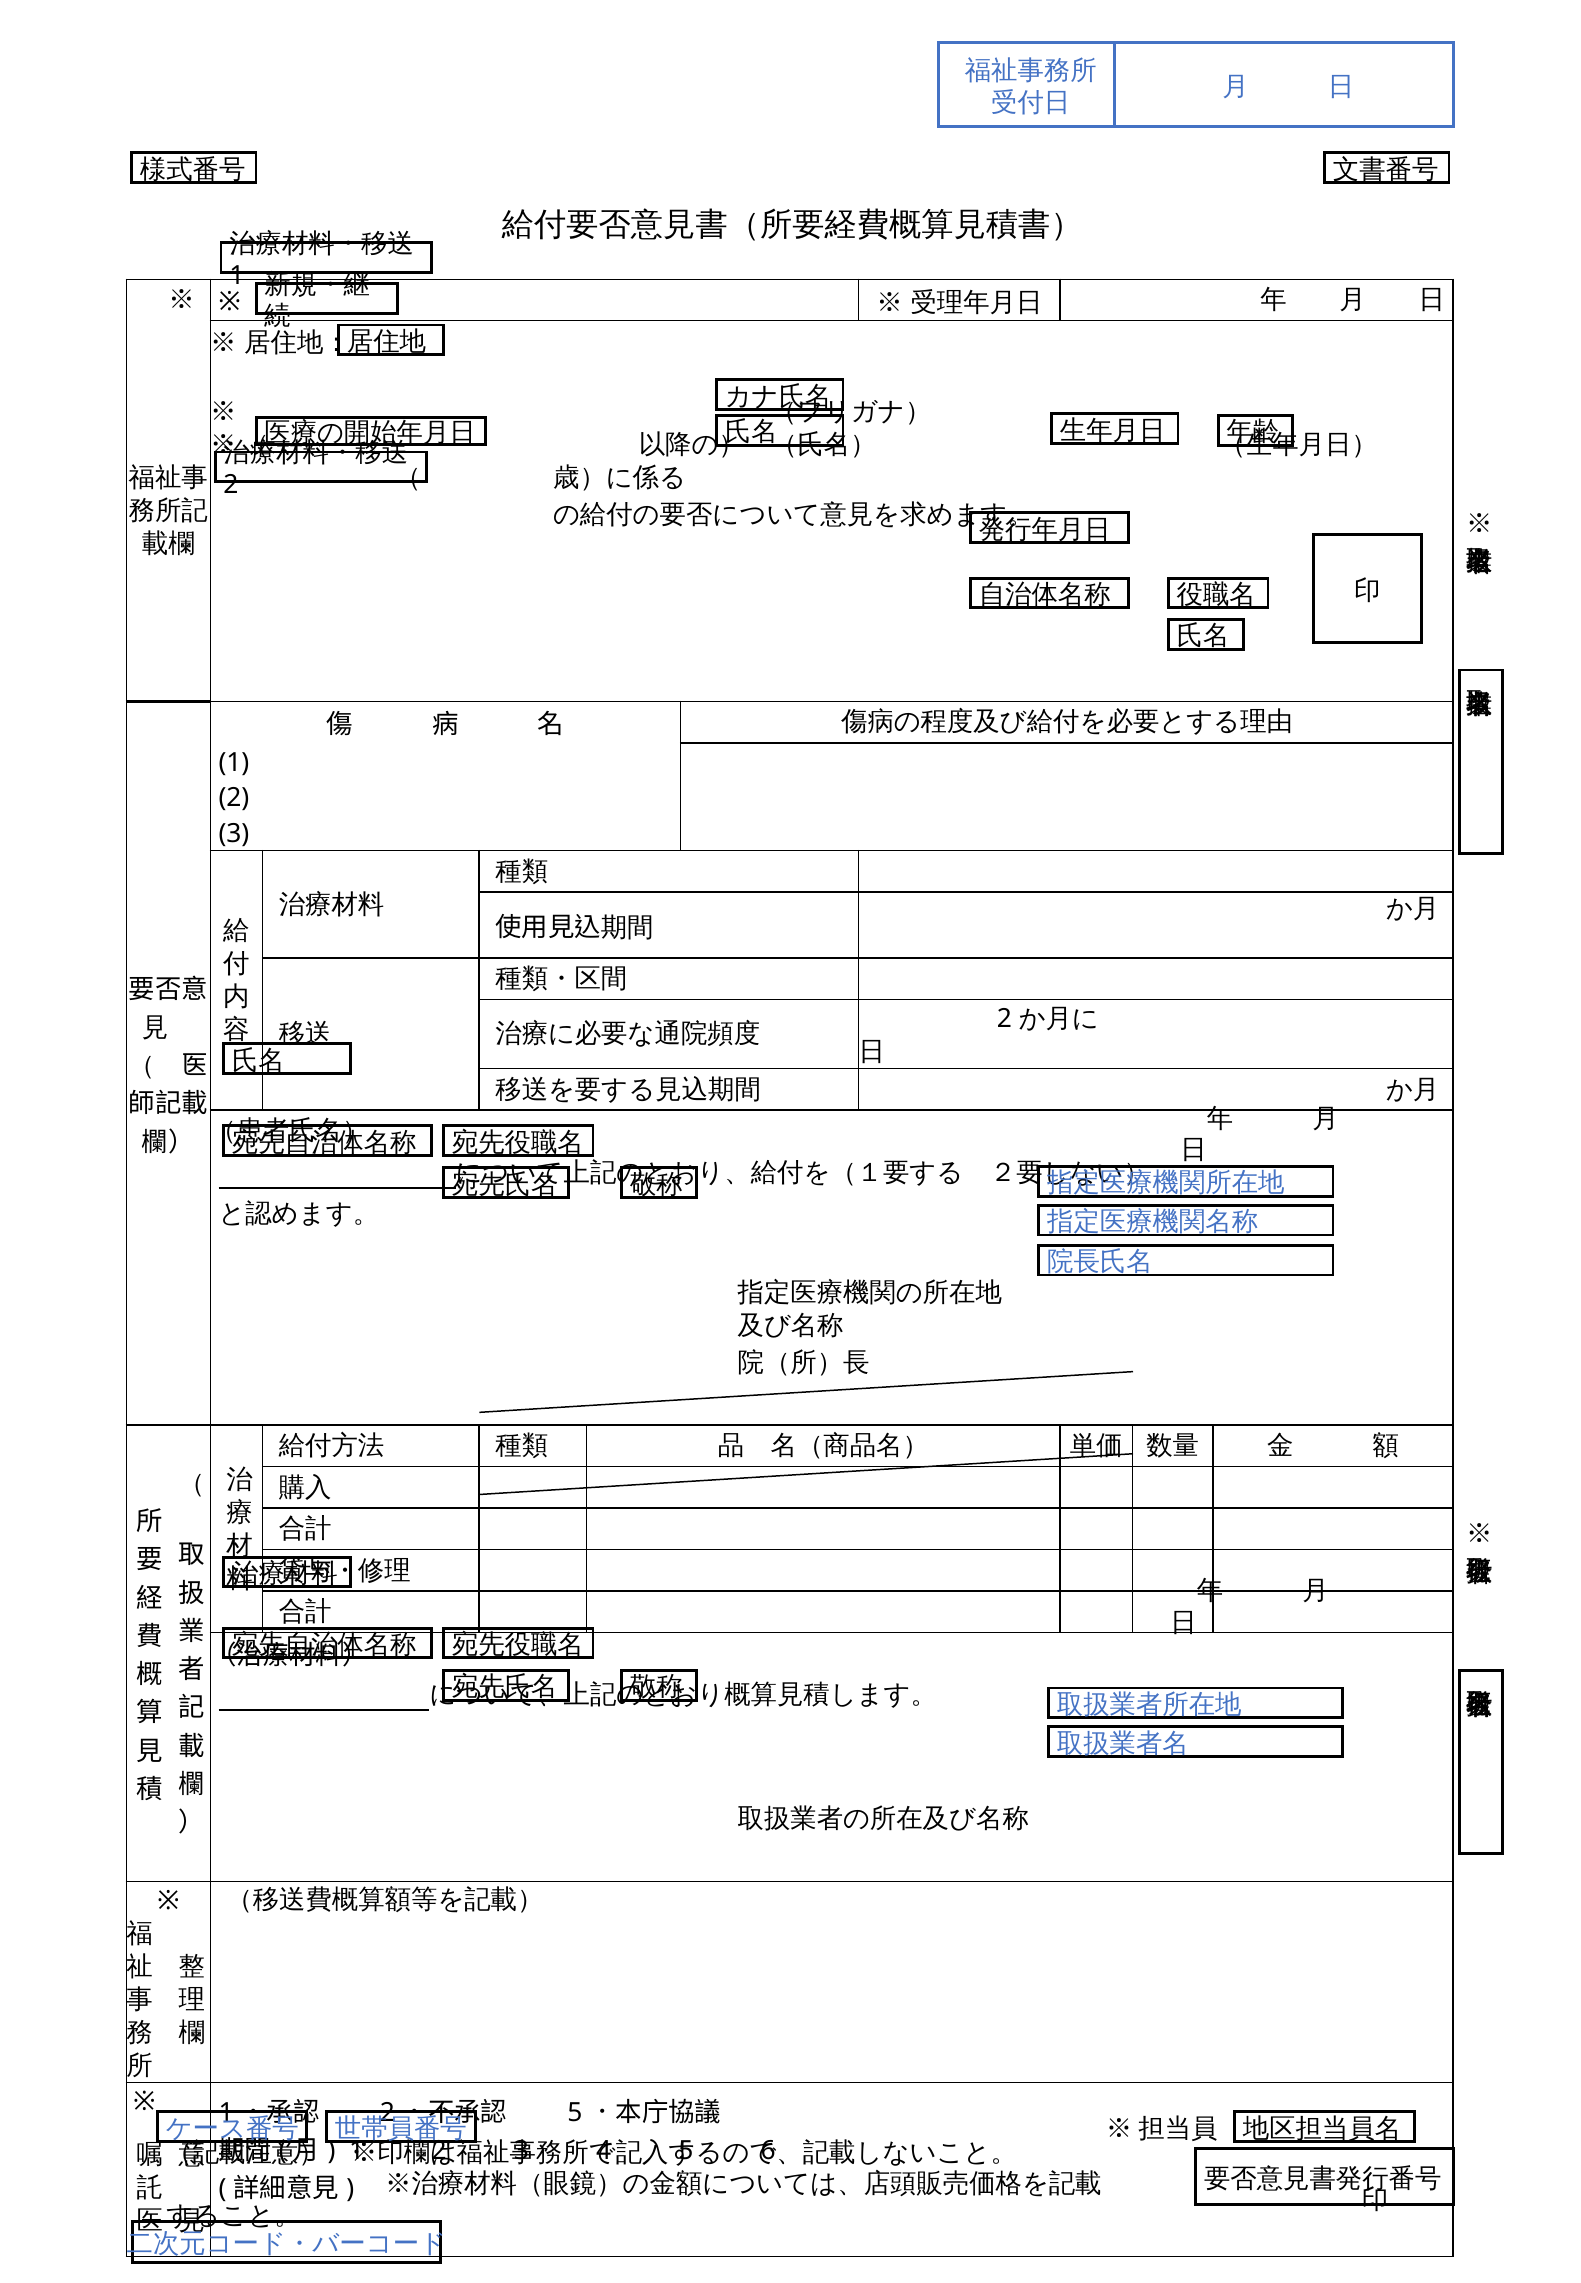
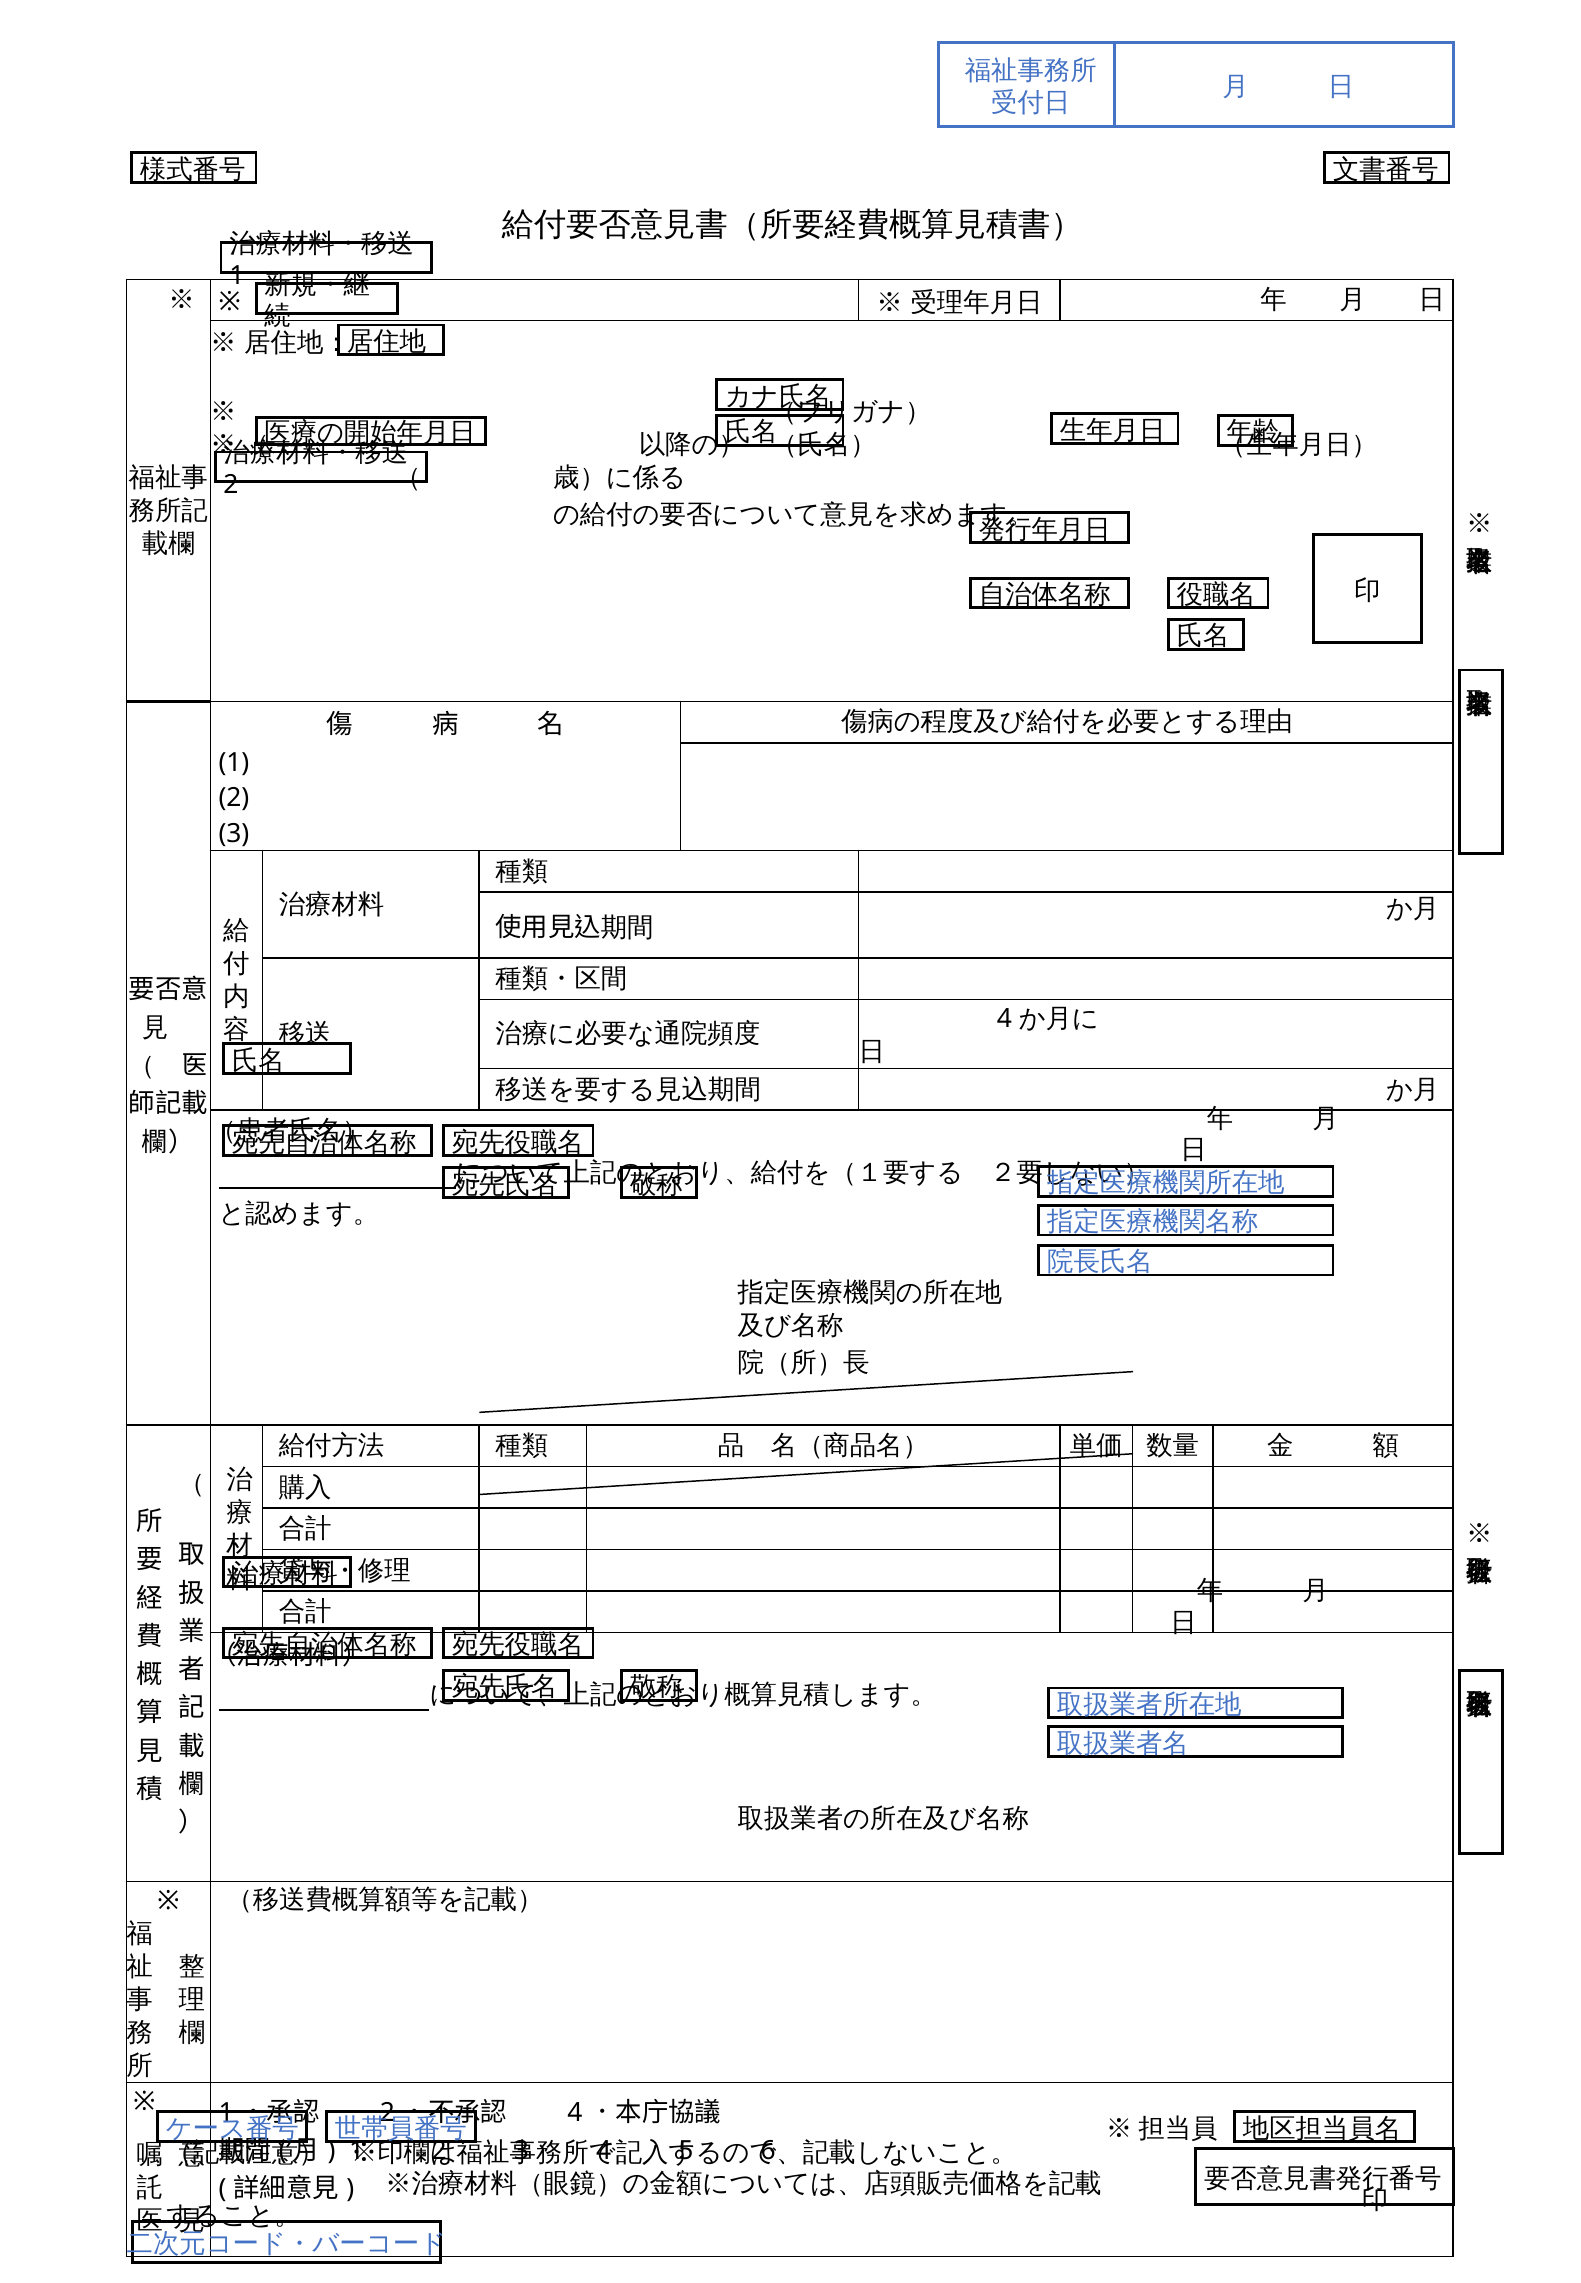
2 at (1005, 1019): 2 -> 4
5 at (575, 2113): 5 -> 4
